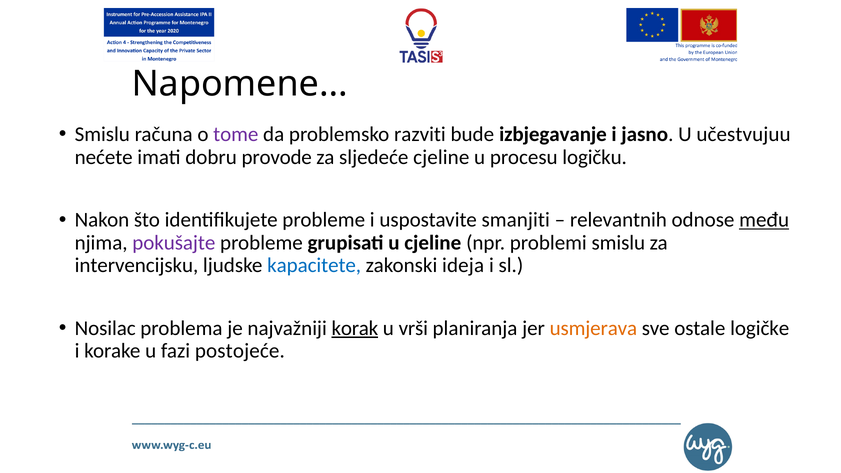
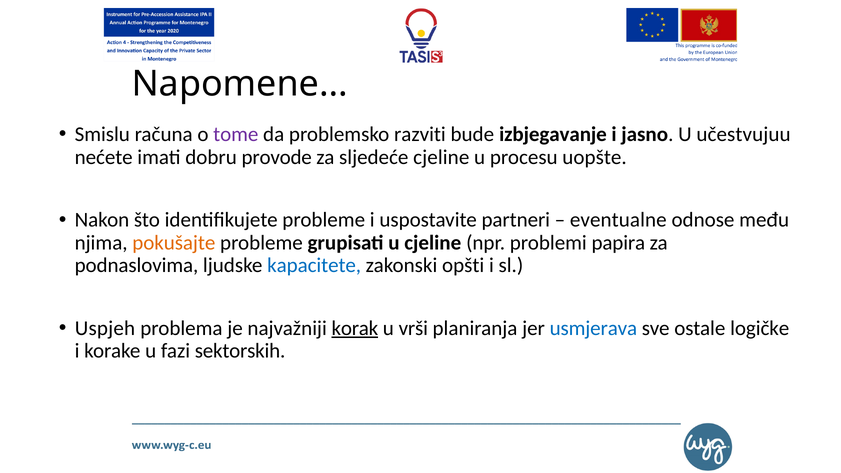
logičku: logičku -> uopšte
smanjiti: smanjiti -> partneri
relevantnih: relevantnih -> eventualne
među underline: present -> none
pokušajte colour: purple -> orange
problemi smislu: smislu -> papira
intervencijsku: intervencijsku -> podnaslovima
ideja: ideja -> opšti
Nosilac: Nosilac -> Uspjeh
usmjerava colour: orange -> blue
postojeće: postojeće -> sektorskih
